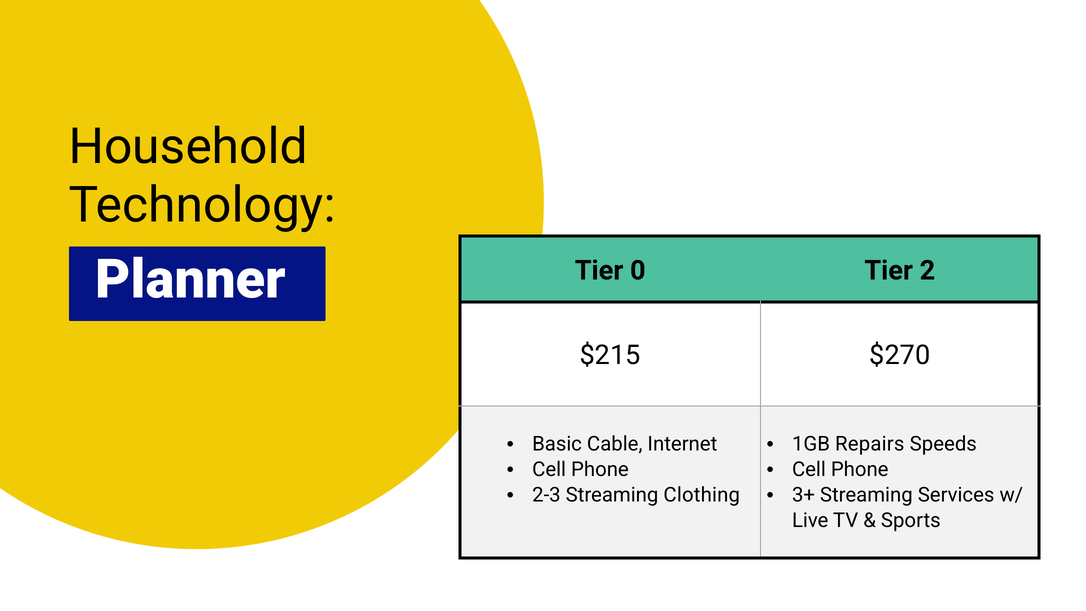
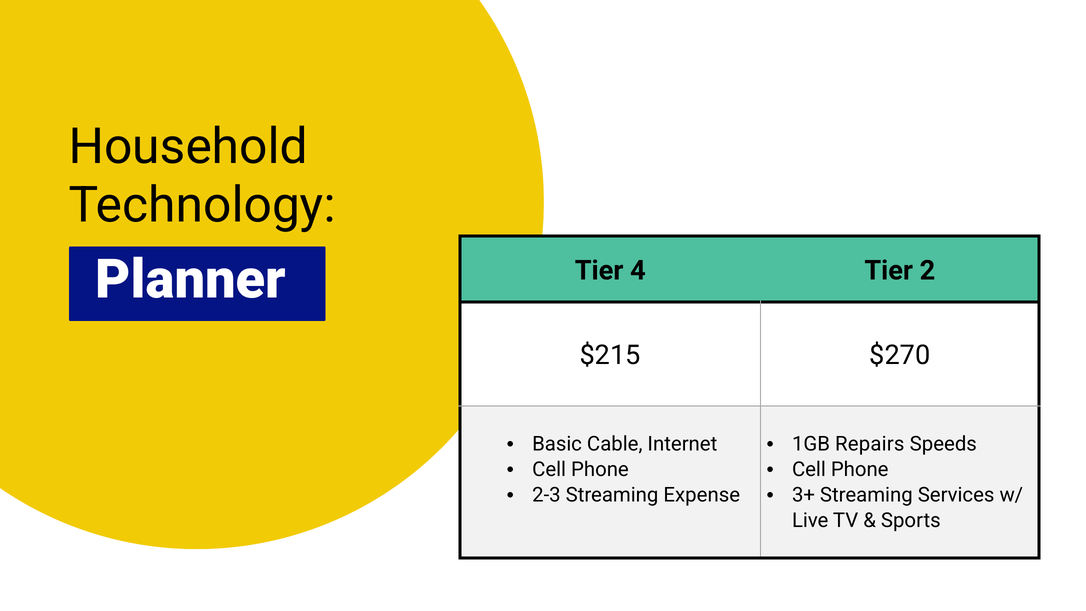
0: 0 -> 4
Clothing: Clothing -> Expense
